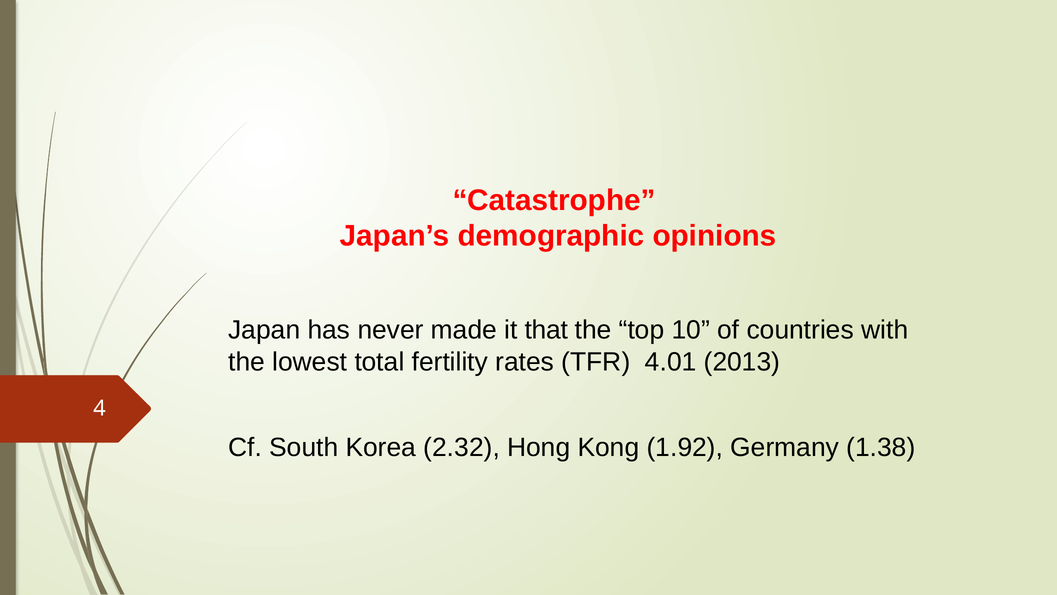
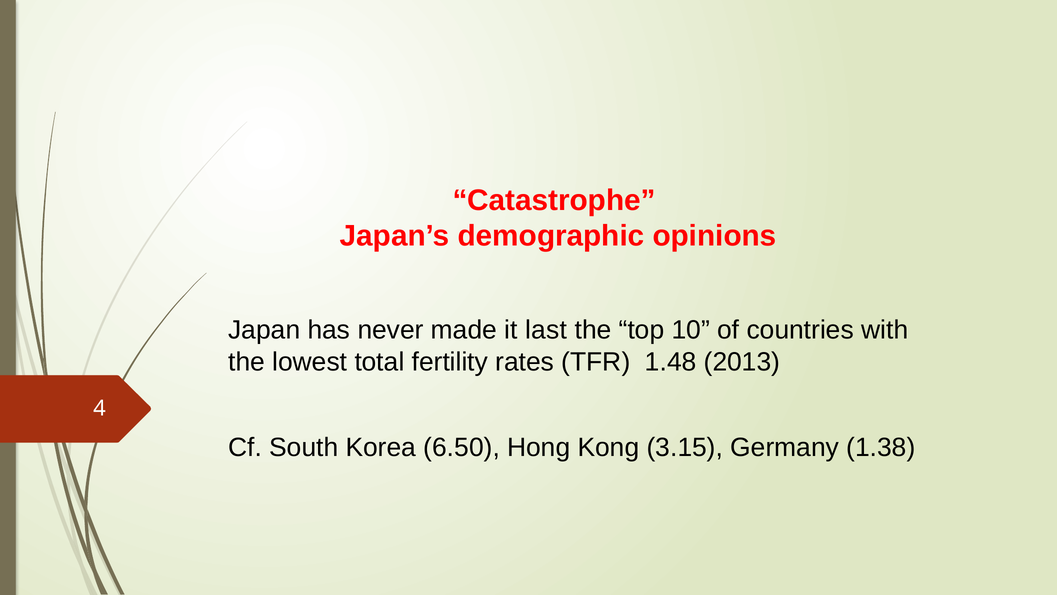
that: that -> last
4.01: 4.01 -> 1.48
2.32: 2.32 -> 6.50
1.92: 1.92 -> 3.15
